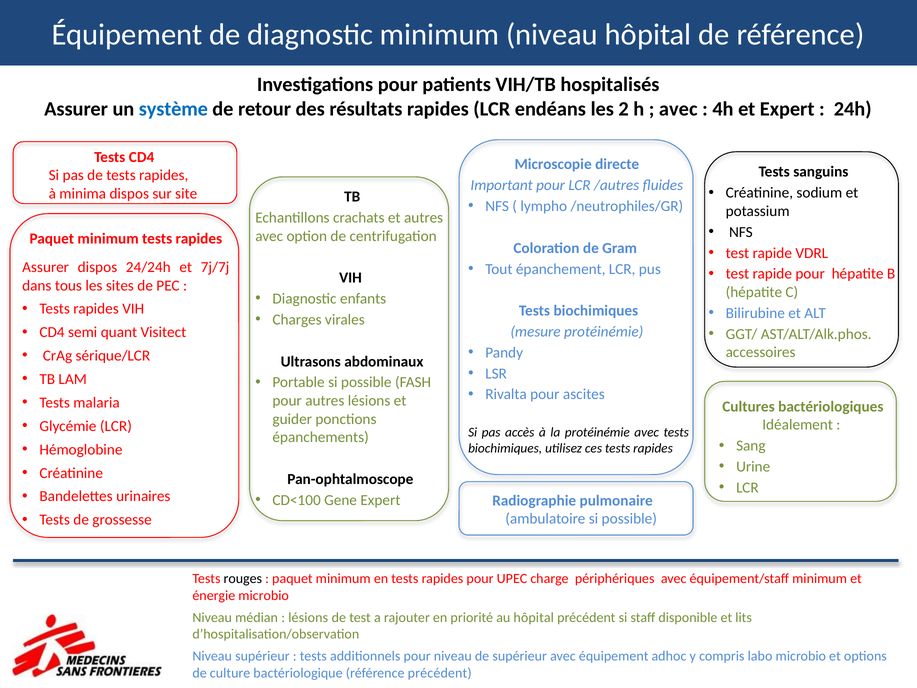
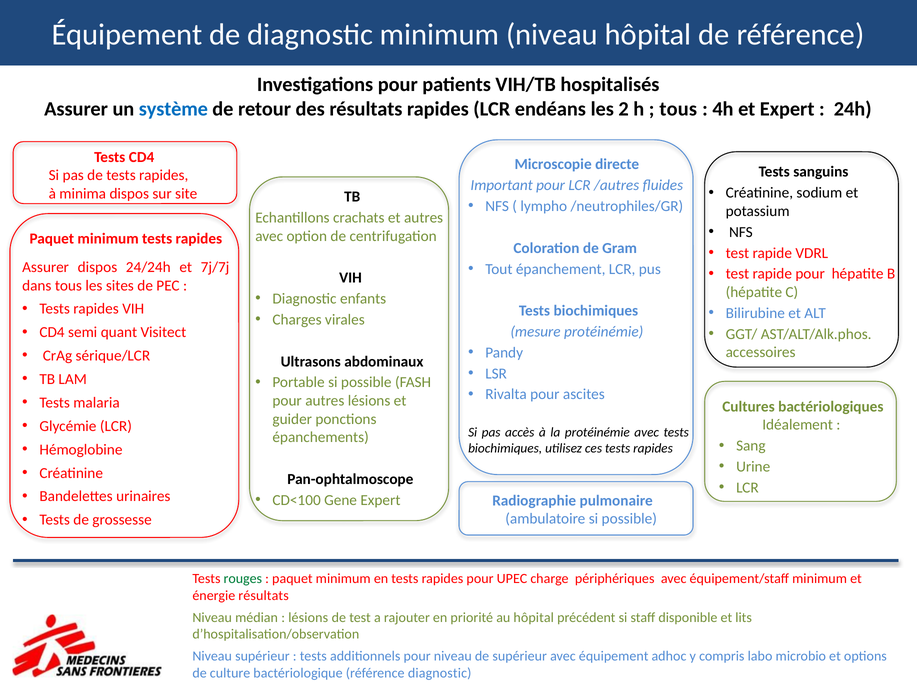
avec at (678, 109): avec -> tous
rouges colour: black -> green
énergie microbio: microbio -> résultats
référence précédent: précédent -> diagnostic
